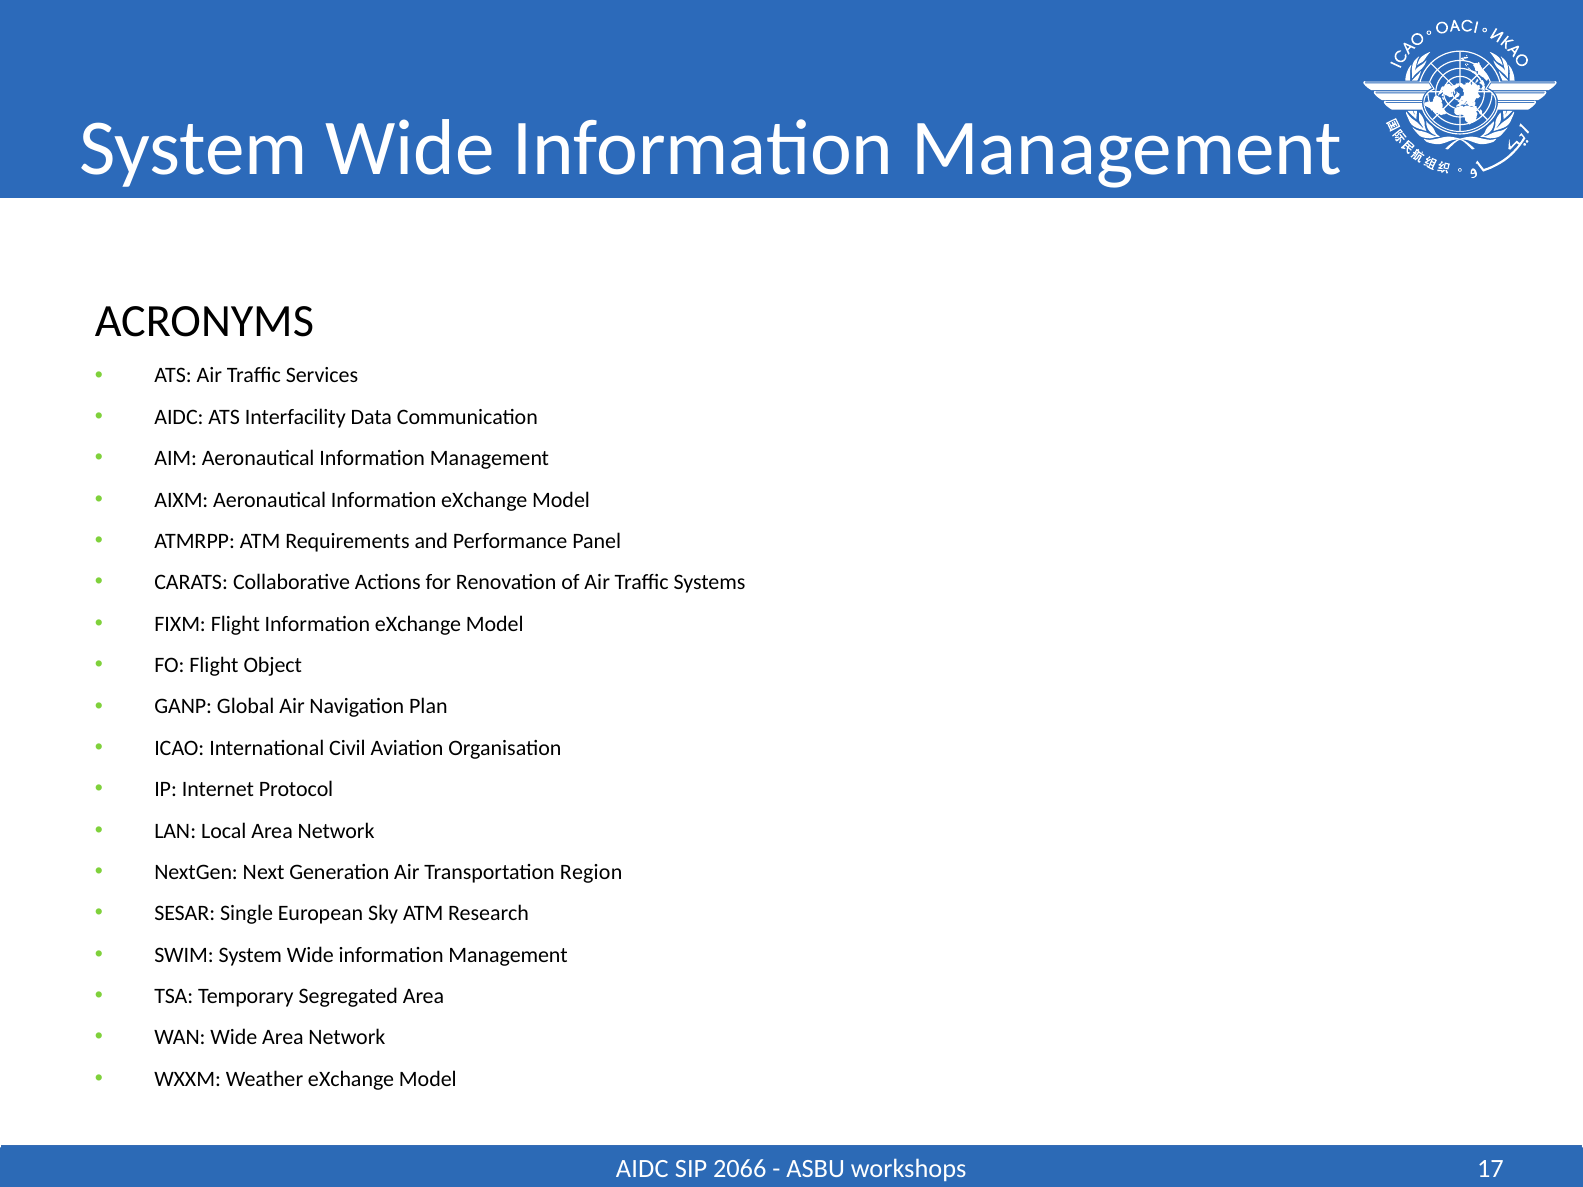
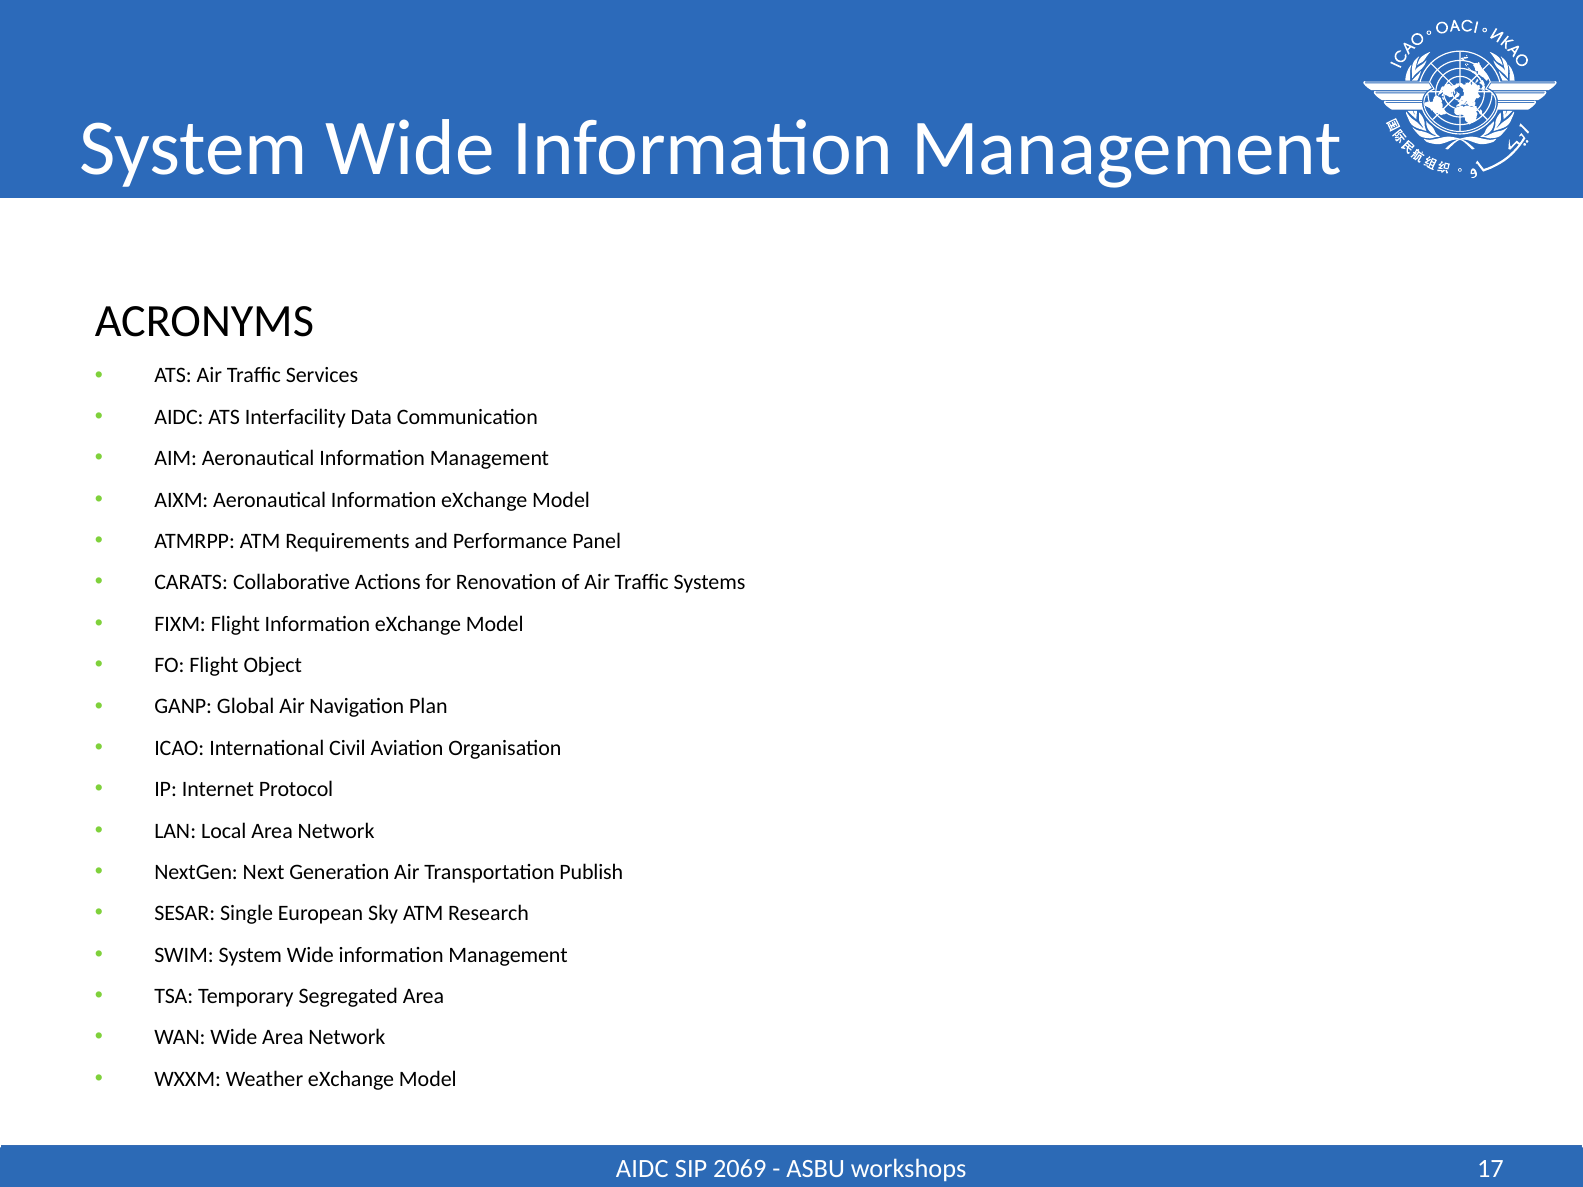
Region: Region -> Publish
2066: 2066 -> 2069
